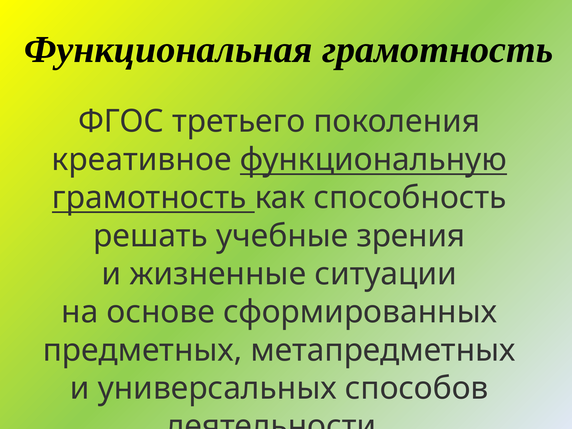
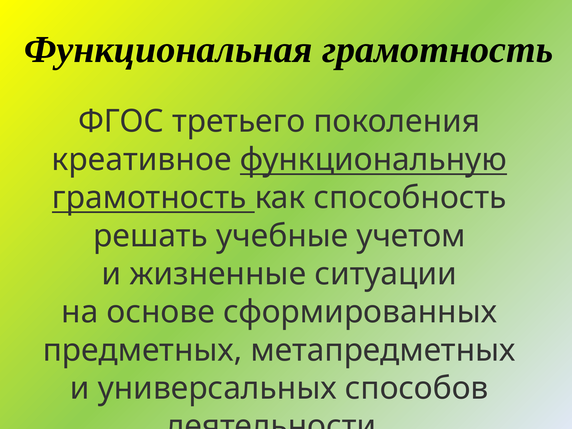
зрения: зрения -> учетом
